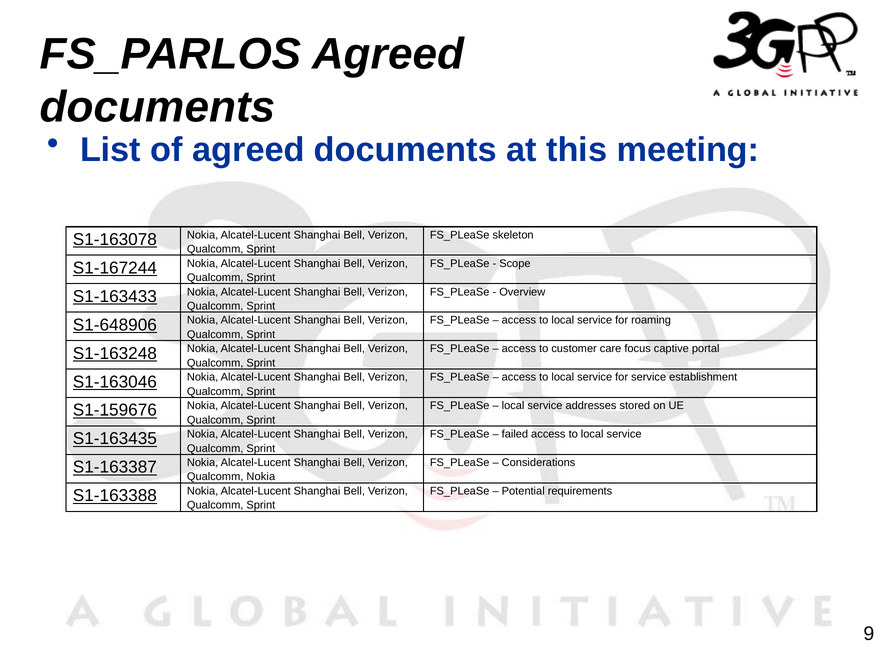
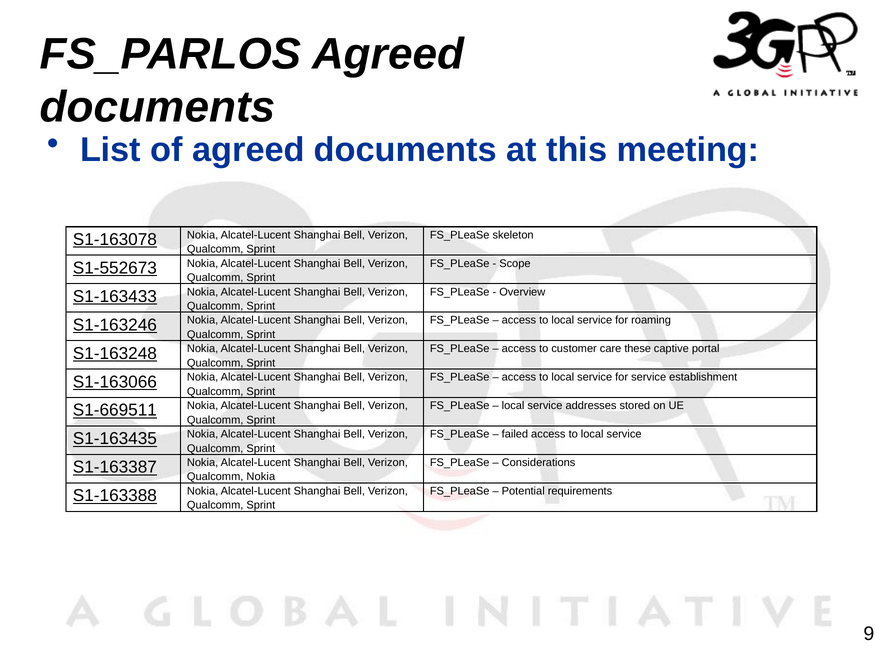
S1-167244: S1-167244 -> S1-552673
S1-648906: S1-648906 -> S1-163246
focus: focus -> these
S1-163046: S1-163046 -> S1-163066
S1-159676: S1-159676 -> S1-669511
